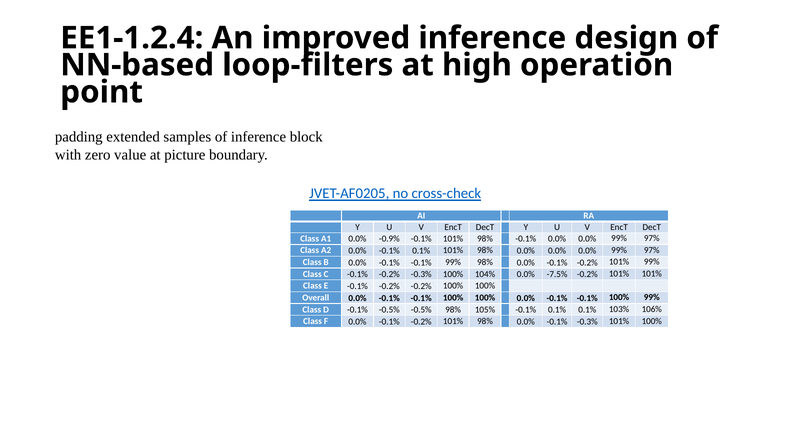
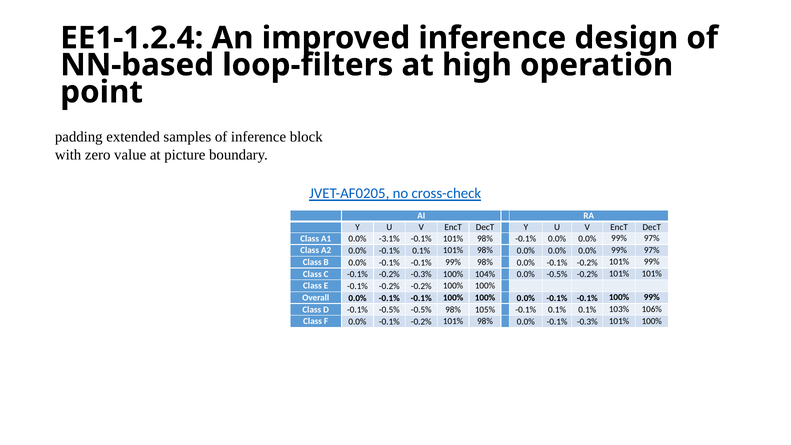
-0.9%: -0.9% -> -3.1%
0.0% -7.5%: -7.5% -> -0.5%
